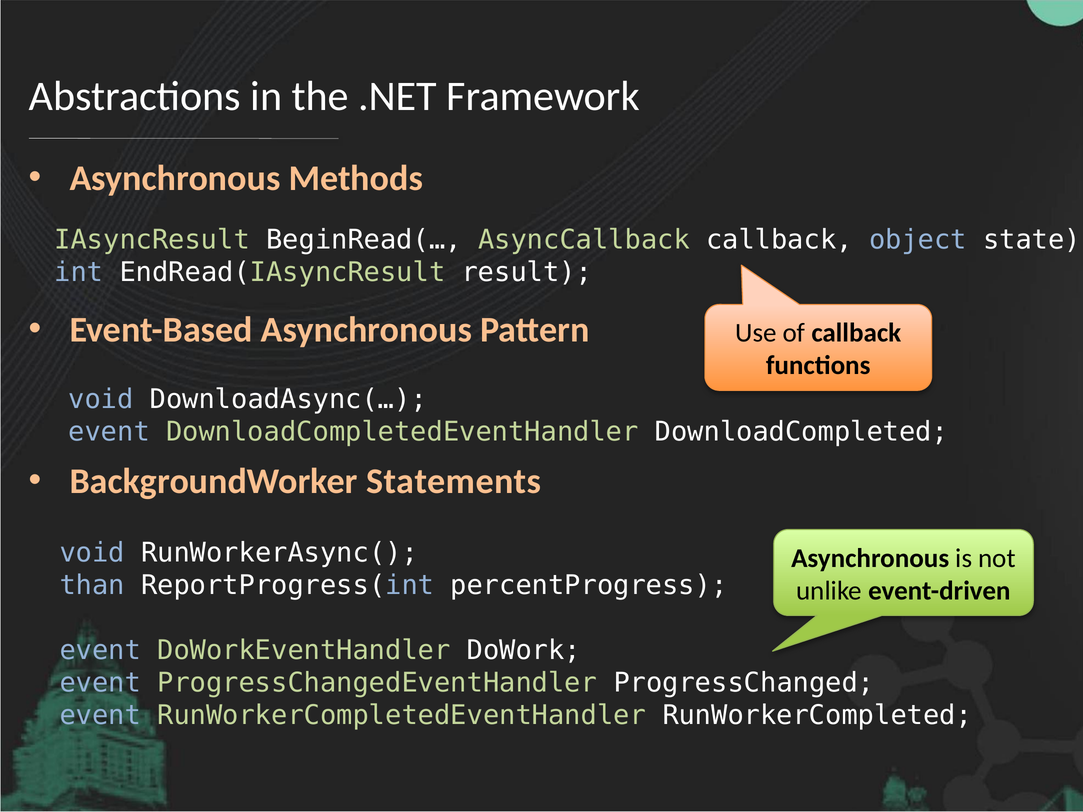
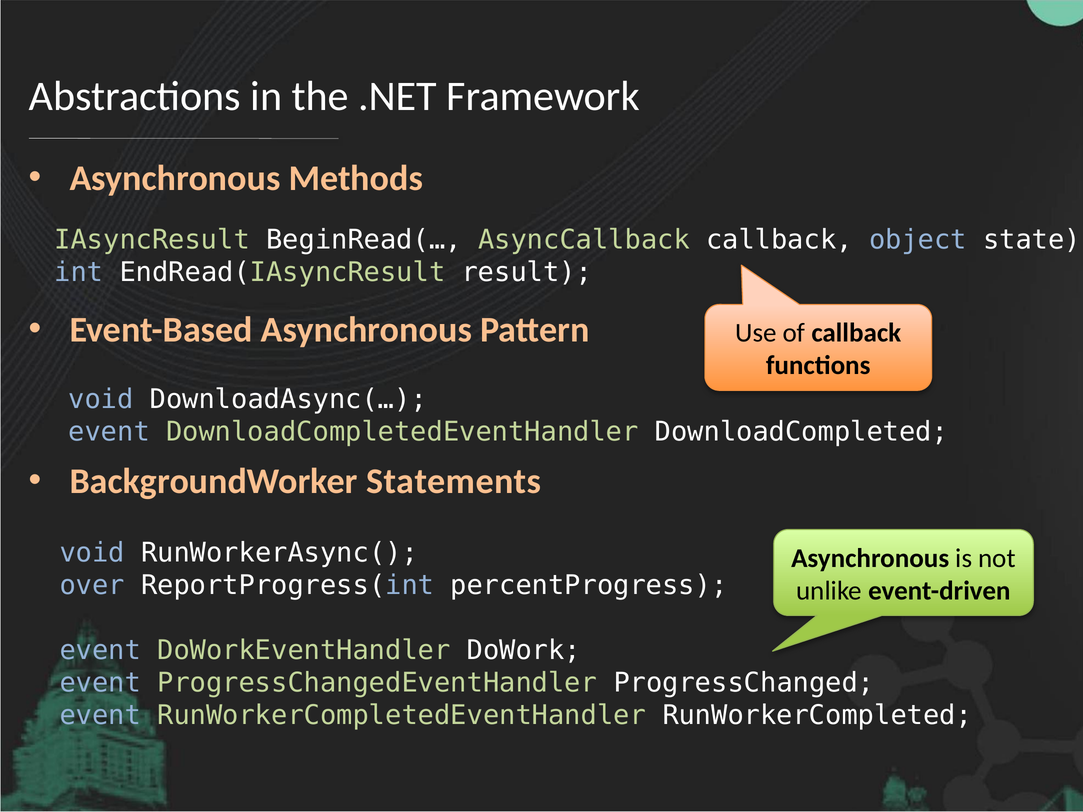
than: than -> over
